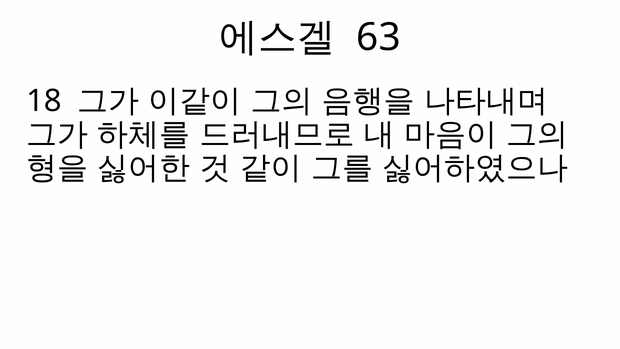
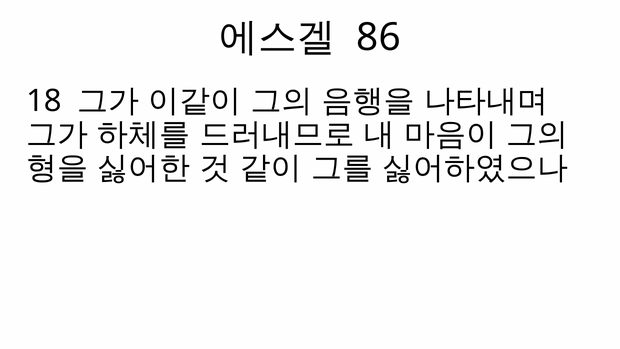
63: 63 -> 86
